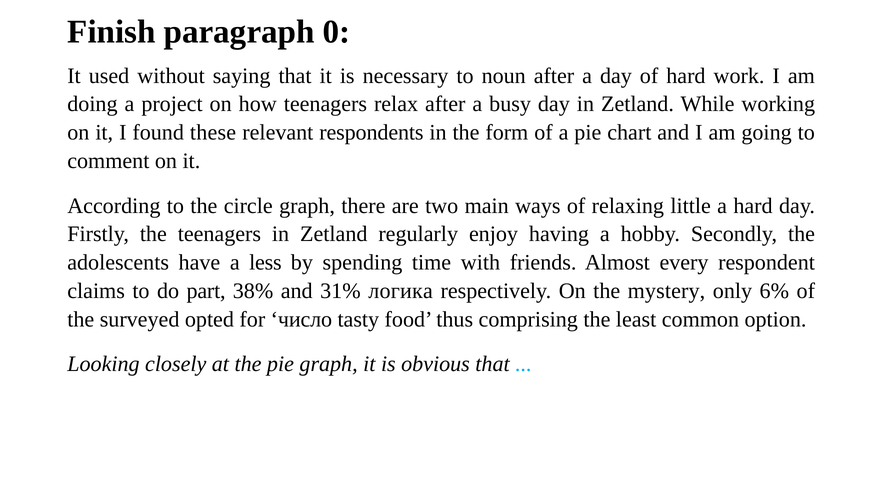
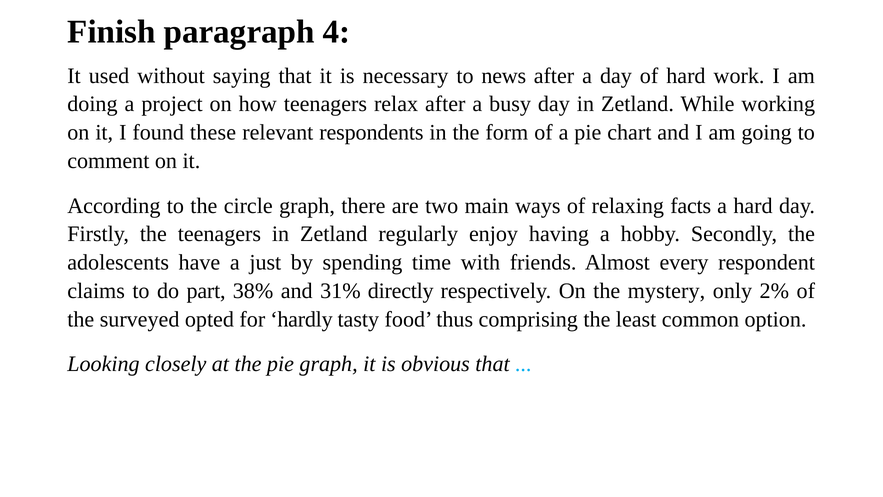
0: 0 -> 4
noun: noun -> news
little: little -> facts
less: less -> just
логика: логика -> directly
6%: 6% -> 2%
число: число -> hardly
